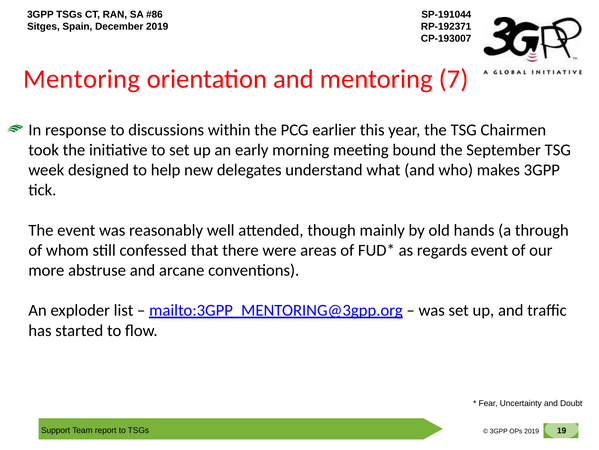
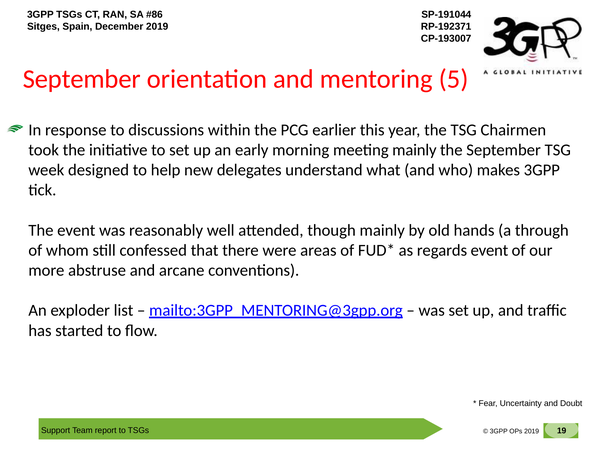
Mentoring at (82, 79): Mentoring -> September
7: 7 -> 5
meeting bound: bound -> mainly
